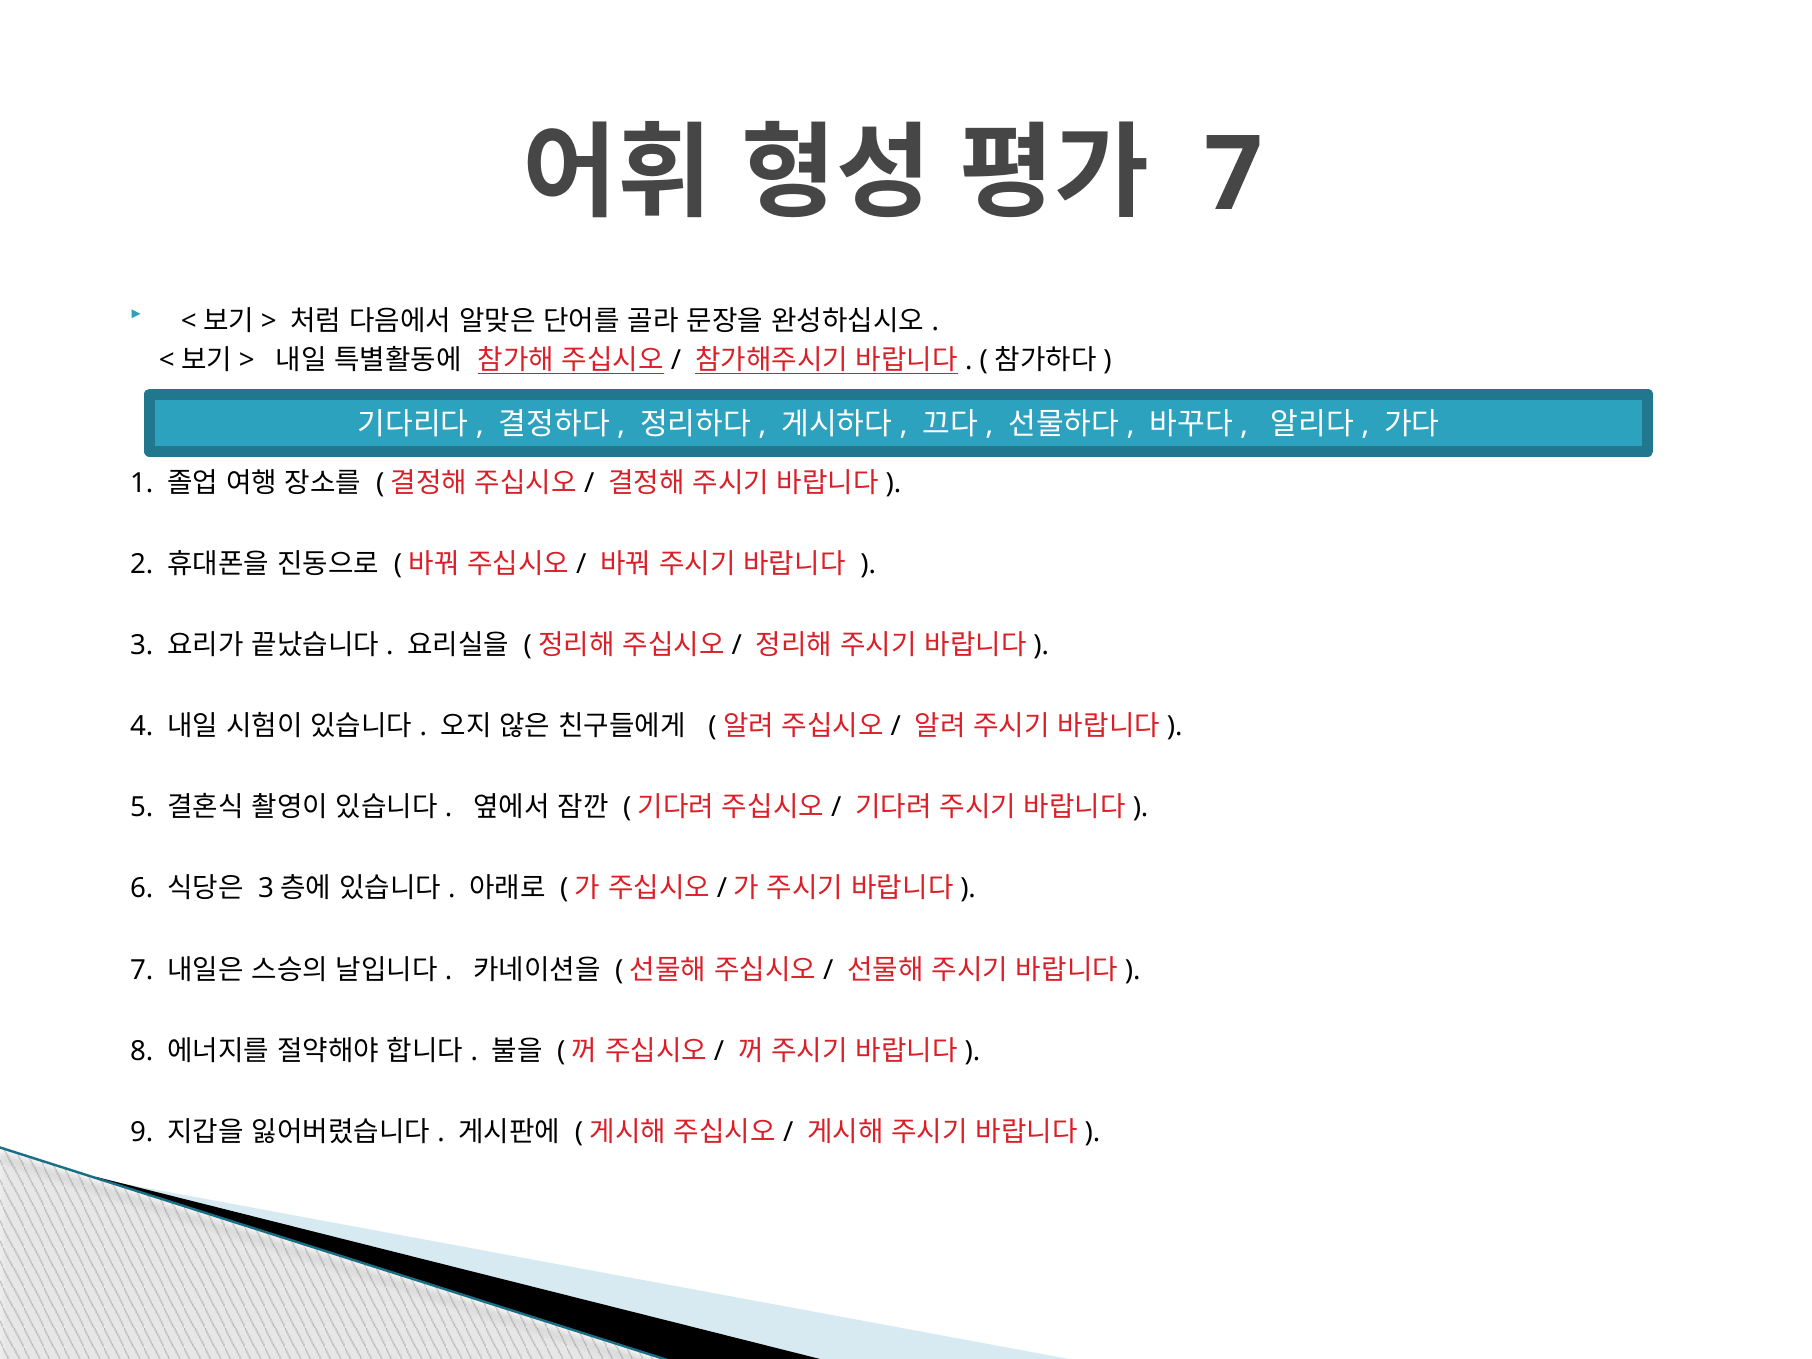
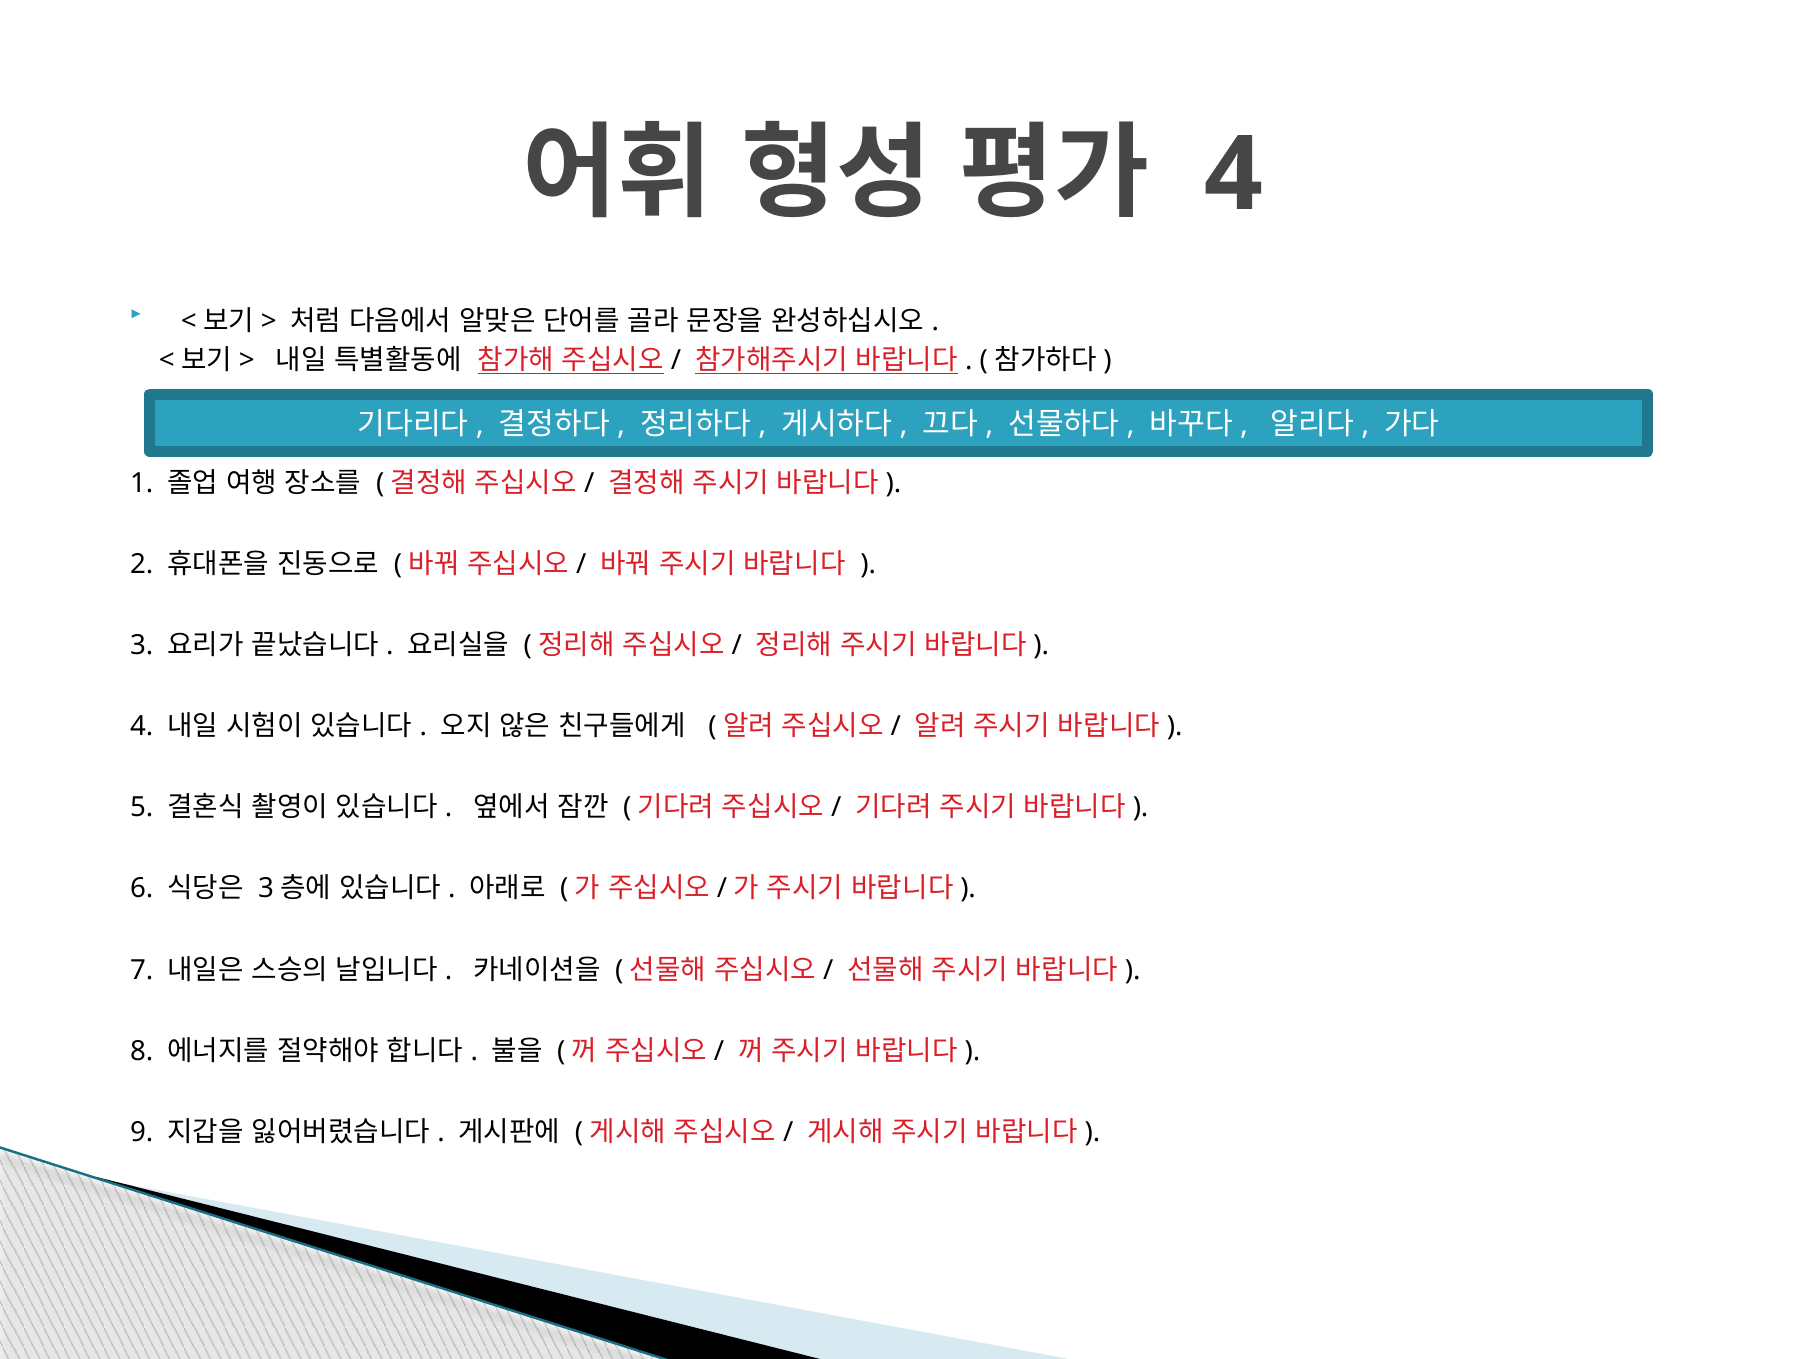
7 at (1233, 175): 7 -> 4
